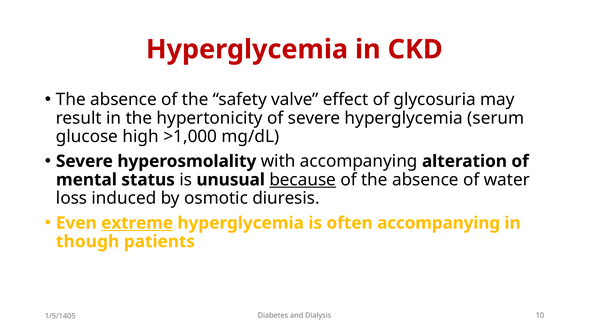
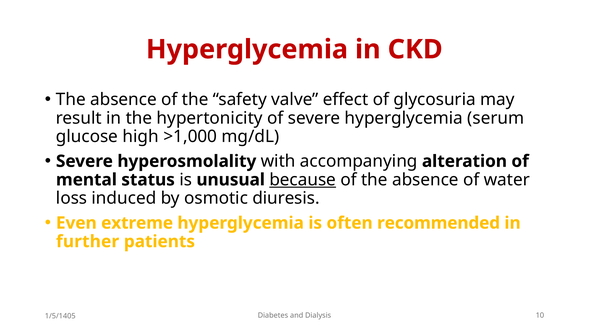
extreme underline: present -> none
often accompanying: accompanying -> recommended
though: though -> further
